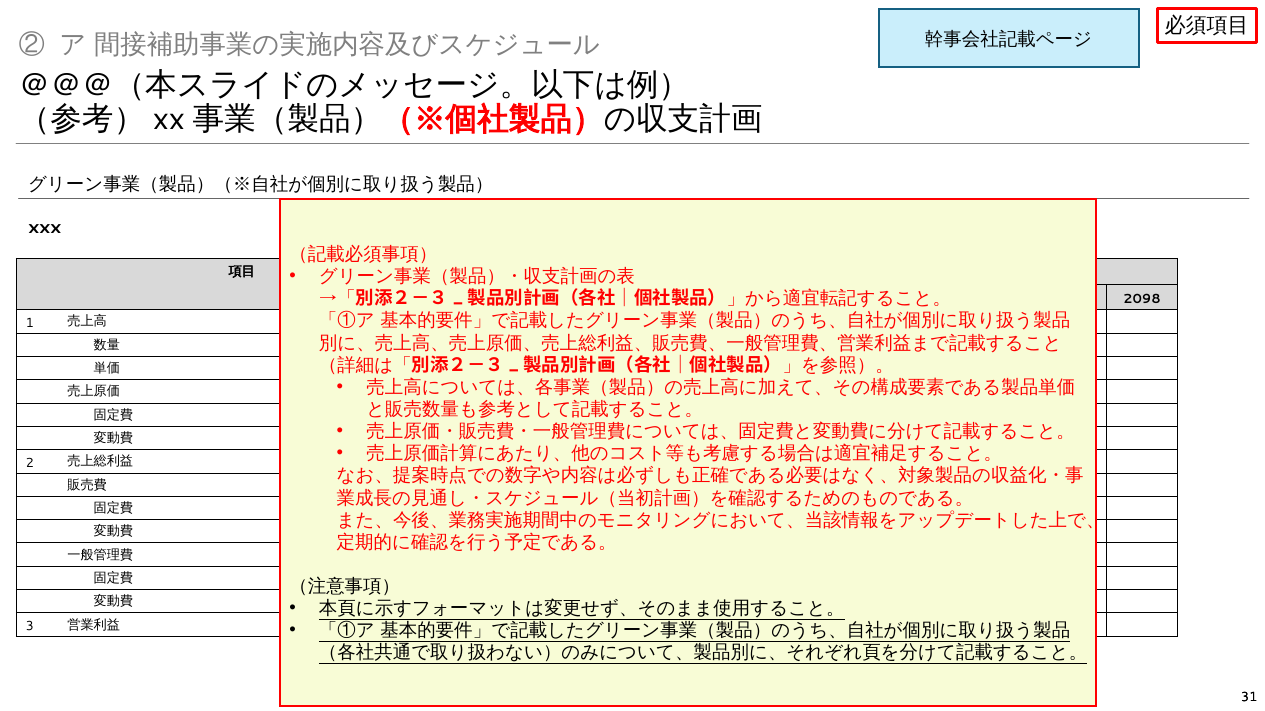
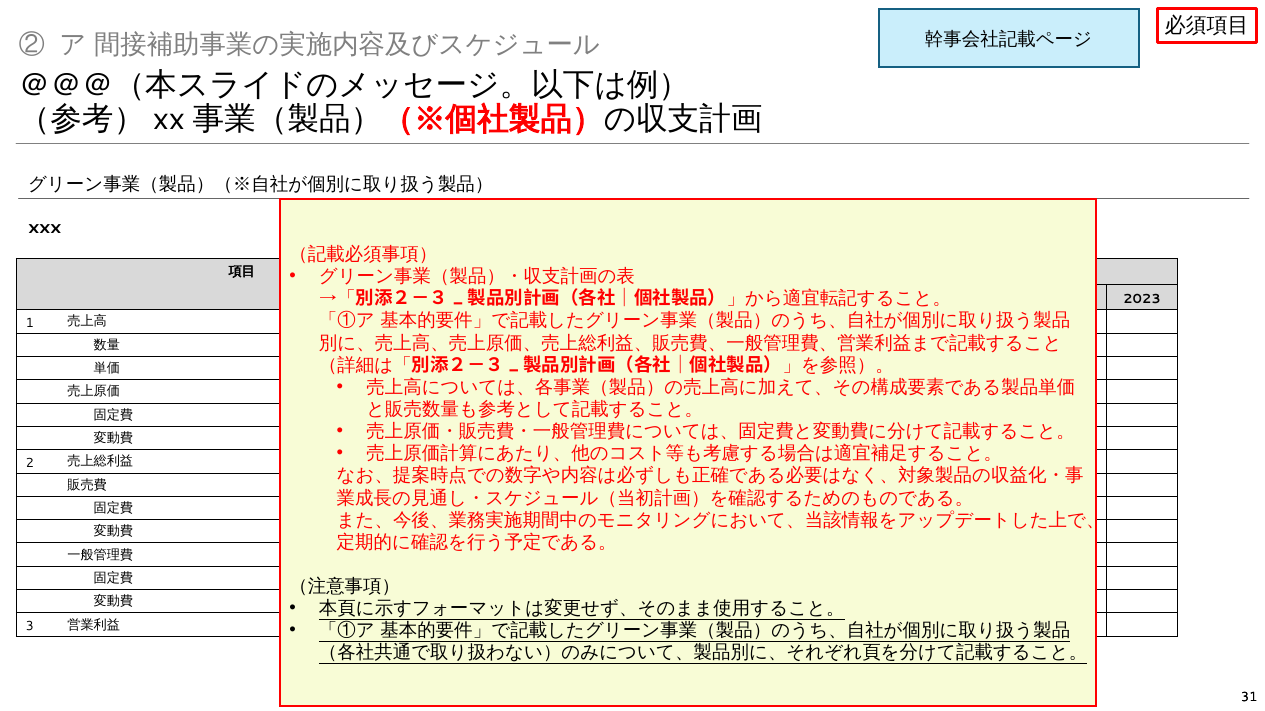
2098: 2098 -> 2023
